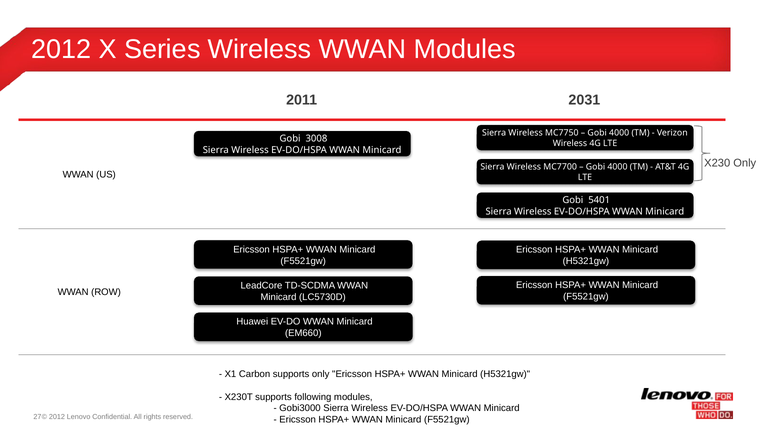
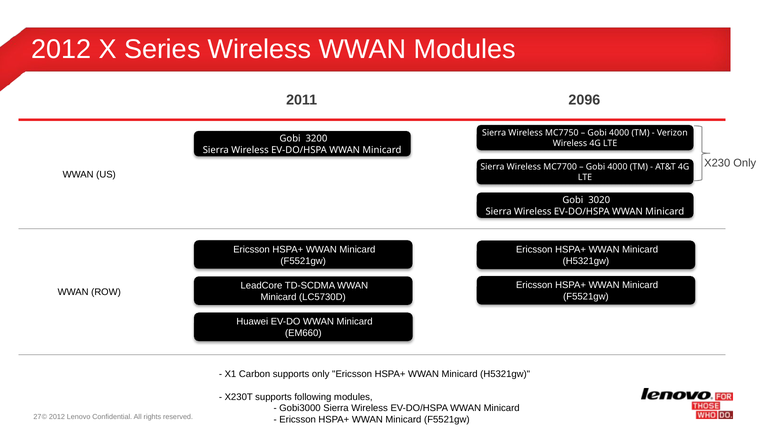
2031: 2031 -> 2096
3008: 3008 -> 3200
5401: 5401 -> 3020
